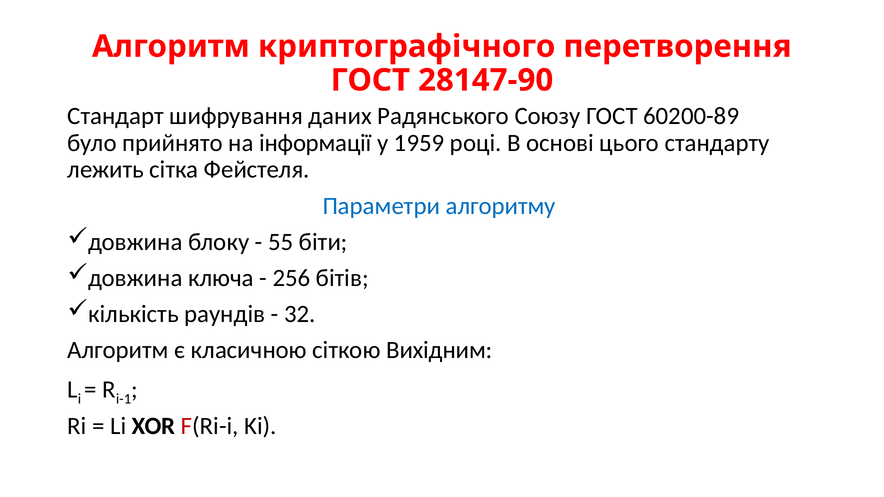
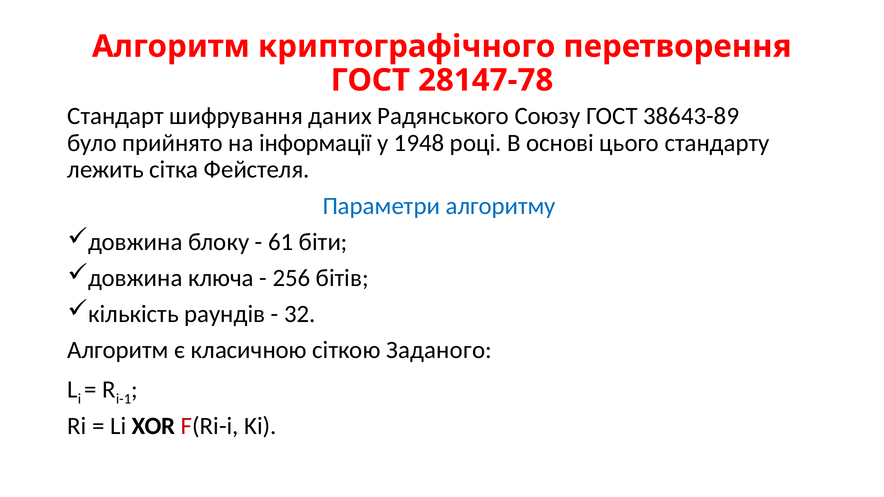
28147-90: 28147-90 -> 28147-78
60200-89: 60200-89 -> 38643-89
1959: 1959 -> 1948
55: 55 -> 61
Вихідним: Вихідним -> Заданого
